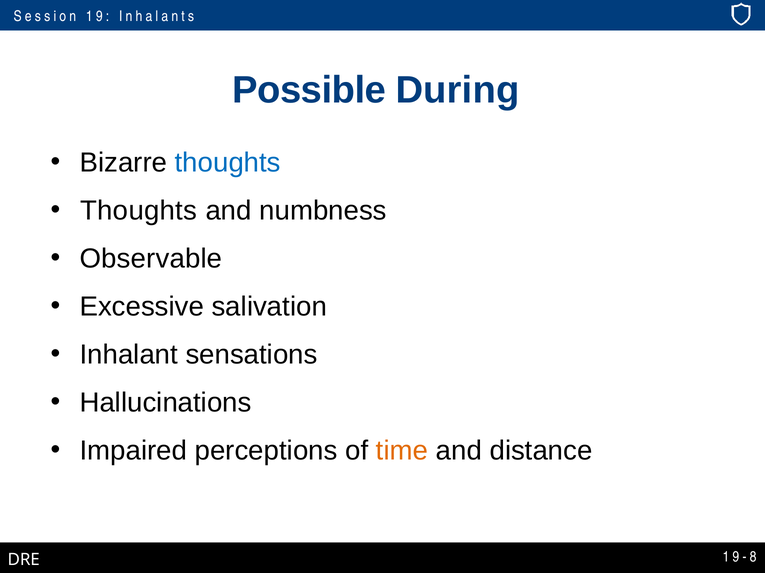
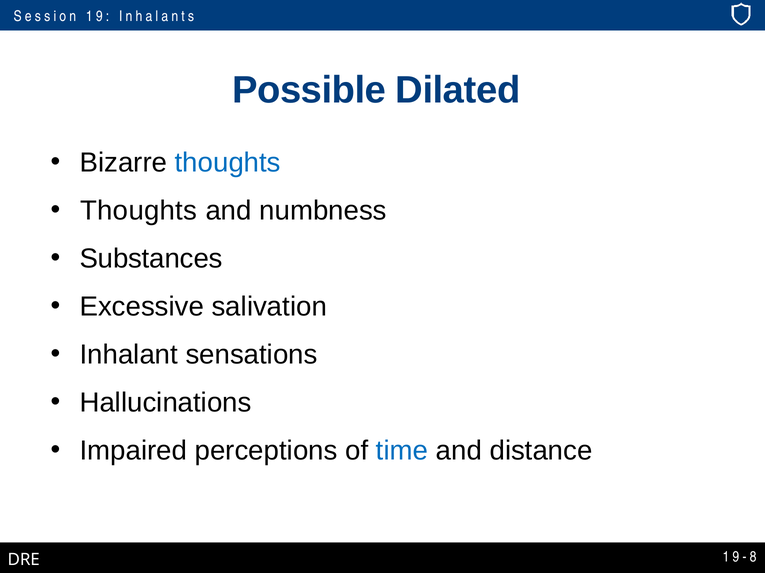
During: During -> Dilated
Observable: Observable -> Substances
time colour: orange -> blue
